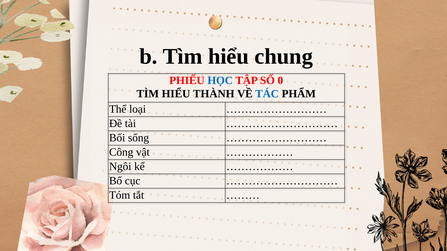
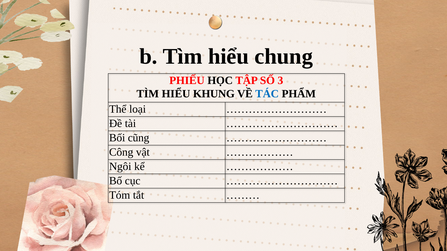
HỌC colour: blue -> black
0: 0 -> 3
THÀNH: THÀNH -> KHUNG
sống: sống -> cũng
